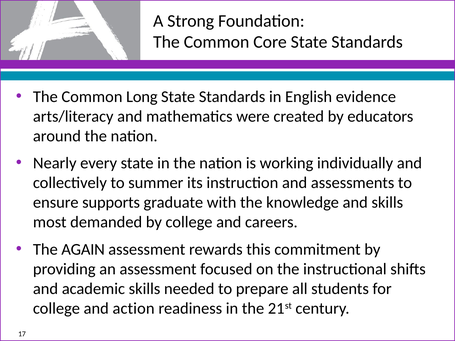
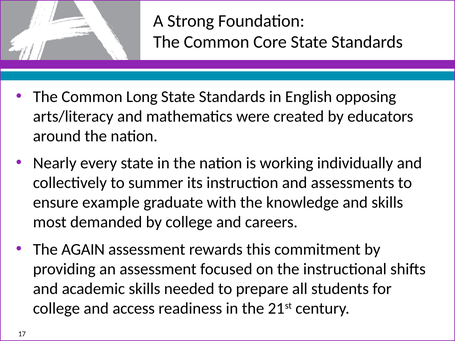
evidence: evidence -> opposing
supports: supports -> example
action: action -> access
